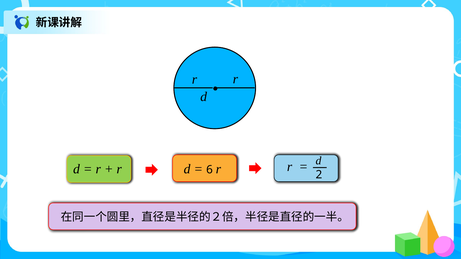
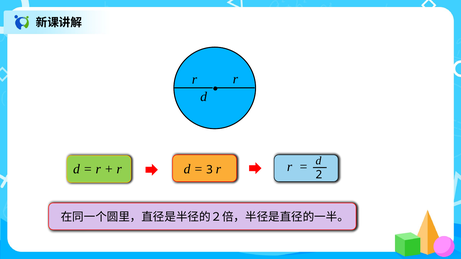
6: 6 -> 3
